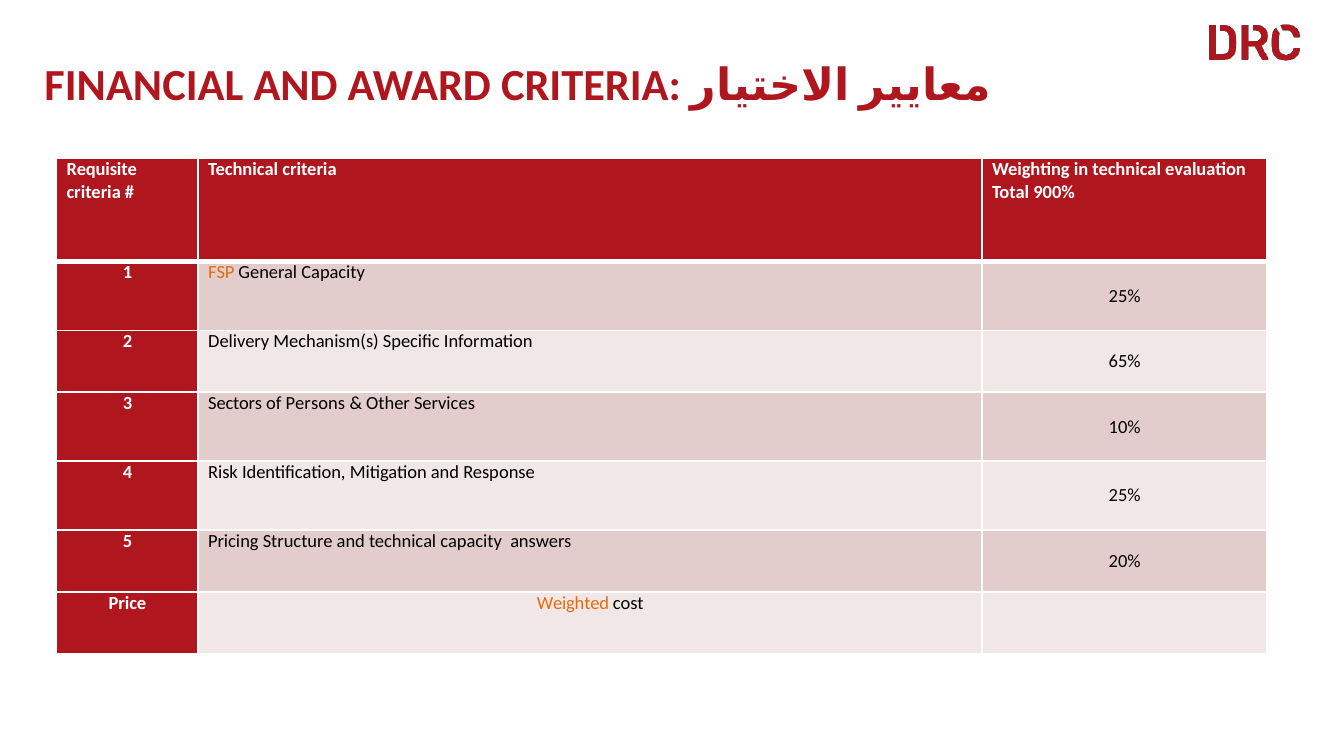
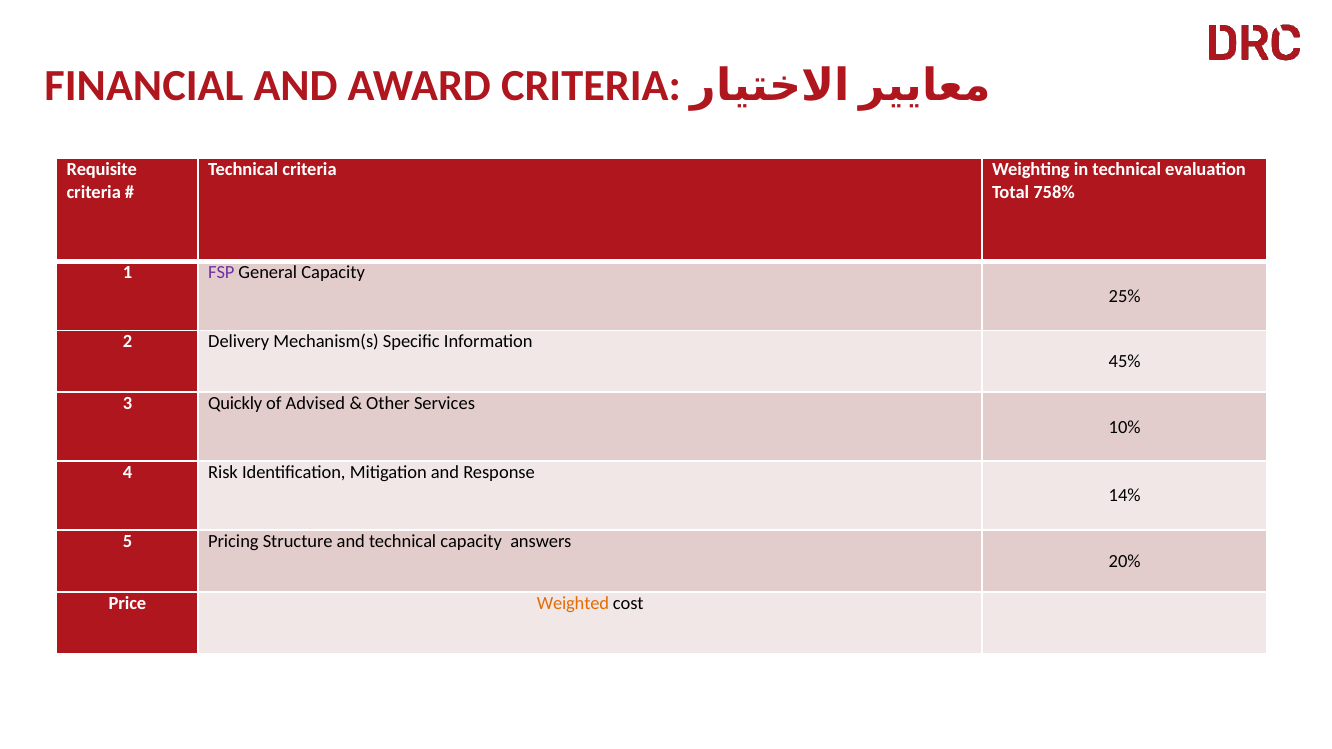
900%: 900% -> 758%
FSP colour: orange -> purple
65%: 65% -> 45%
Sectors: Sectors -> Quickly
Persons: Persons -> Advised
25% at (1125, 496): 25% -> 14%
